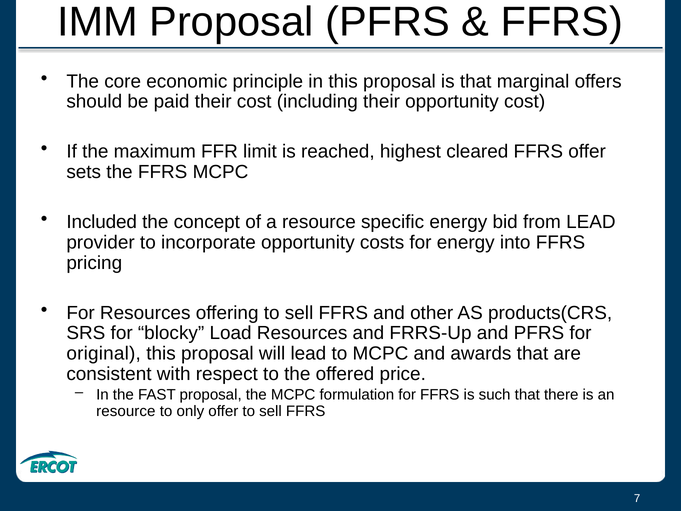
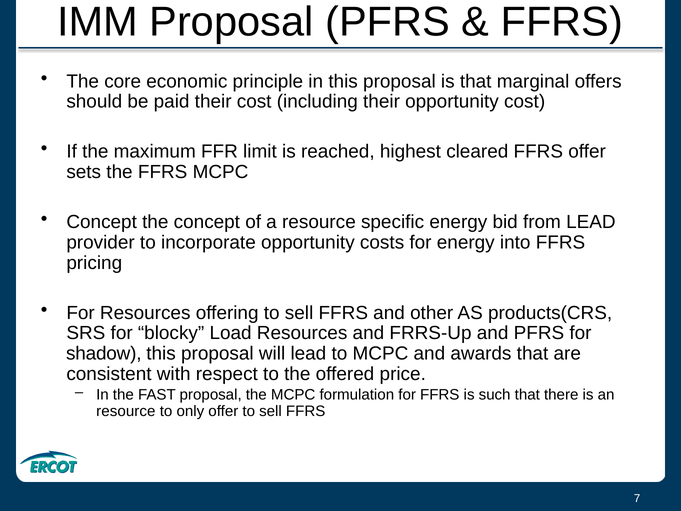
Included at (102, 222): Included -> Concept
original: original -> shadow
